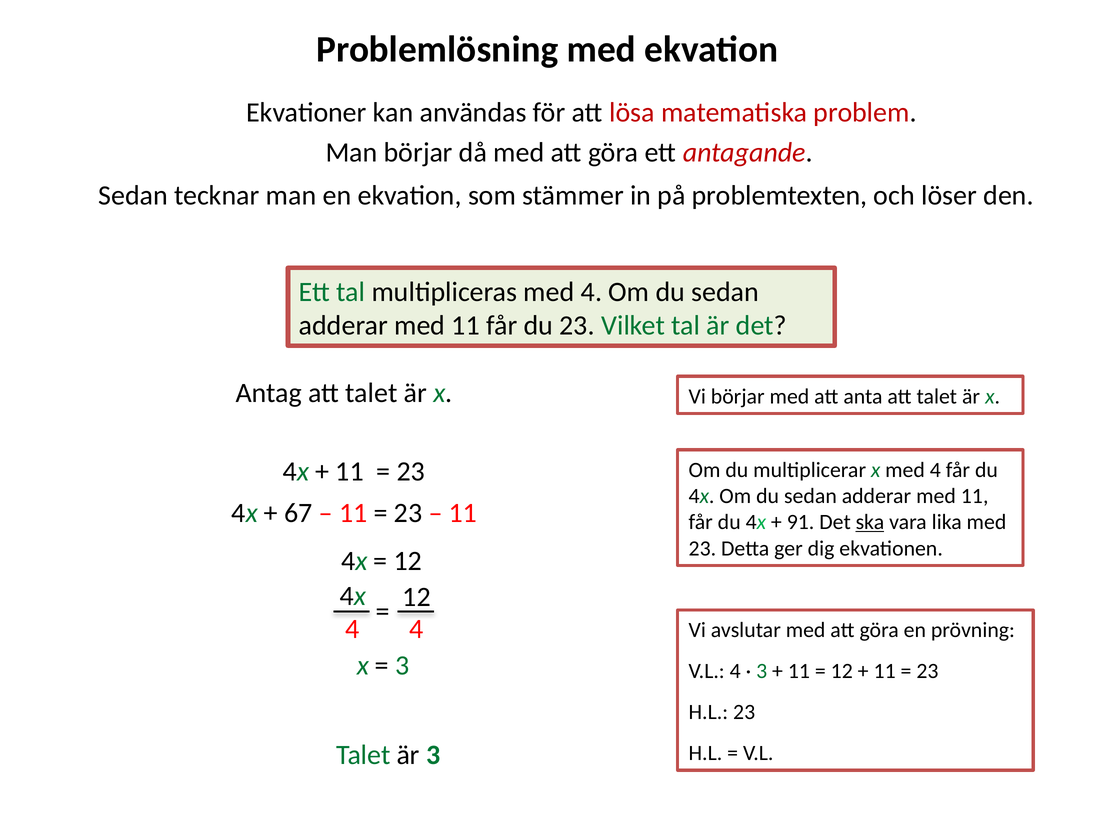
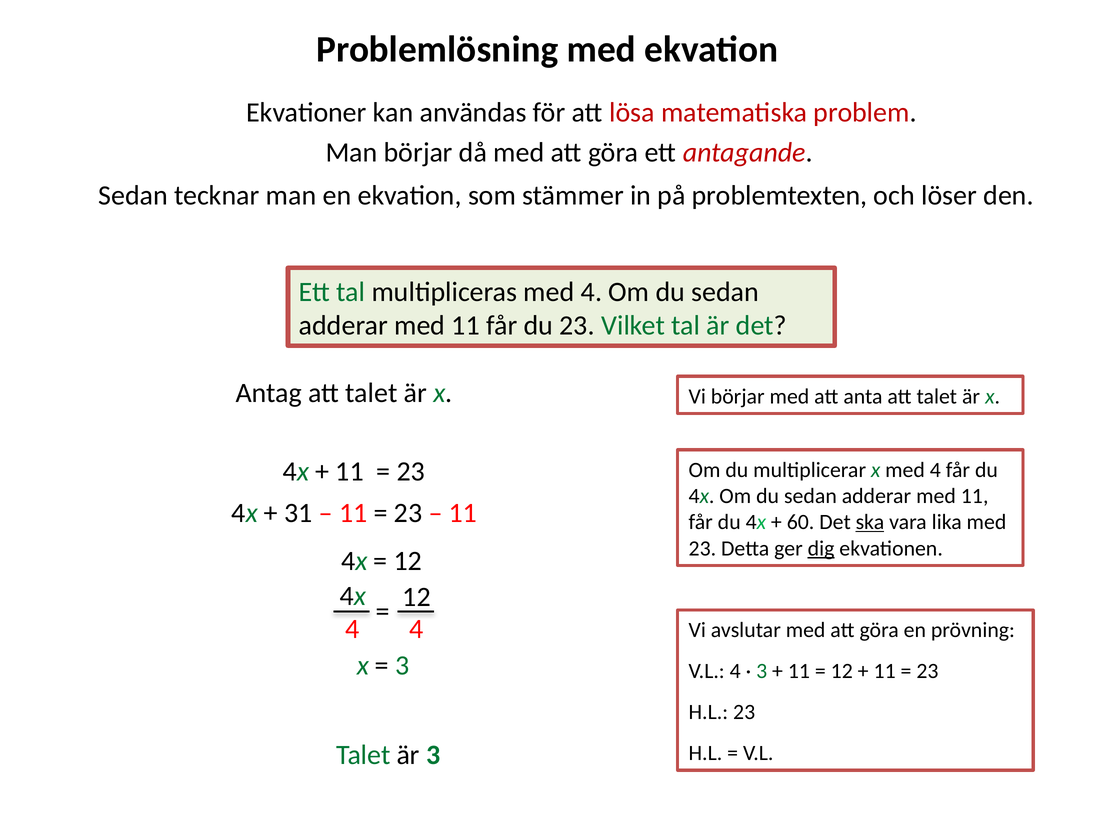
67: 67 -> 31
91: 91 -> 60
dig underline: none -> present
